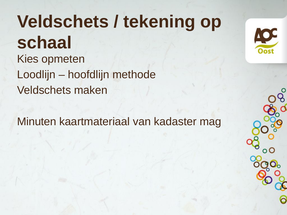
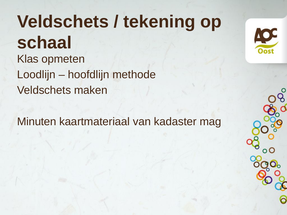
Kies: Kies -> Klas
